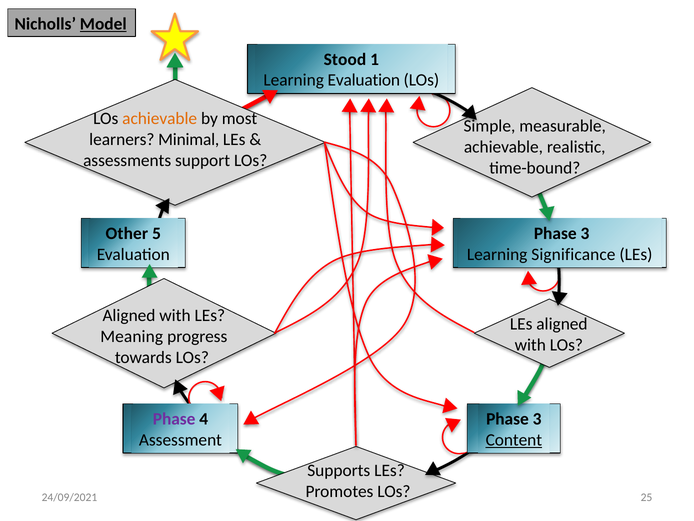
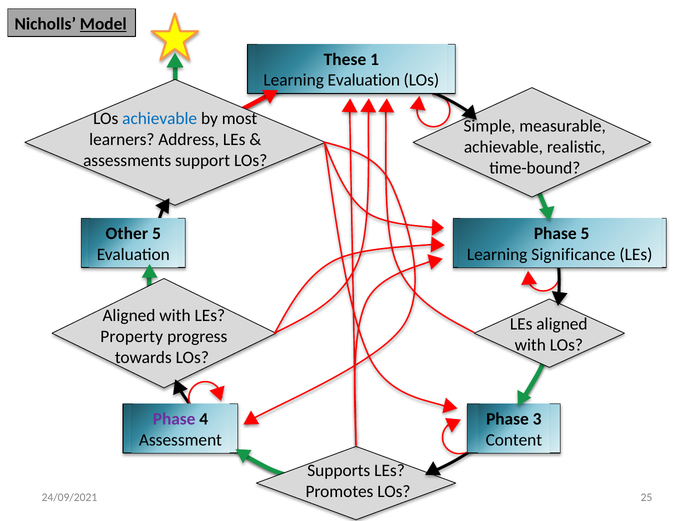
Stood: Stood -> These
achievable at (160, 119) colour: orange -> blue
Minimal: Minimal -> Address
3 at (585, 233): 3 -> 5
Meaning: Meaning -> Property
Content underline: present -> none
